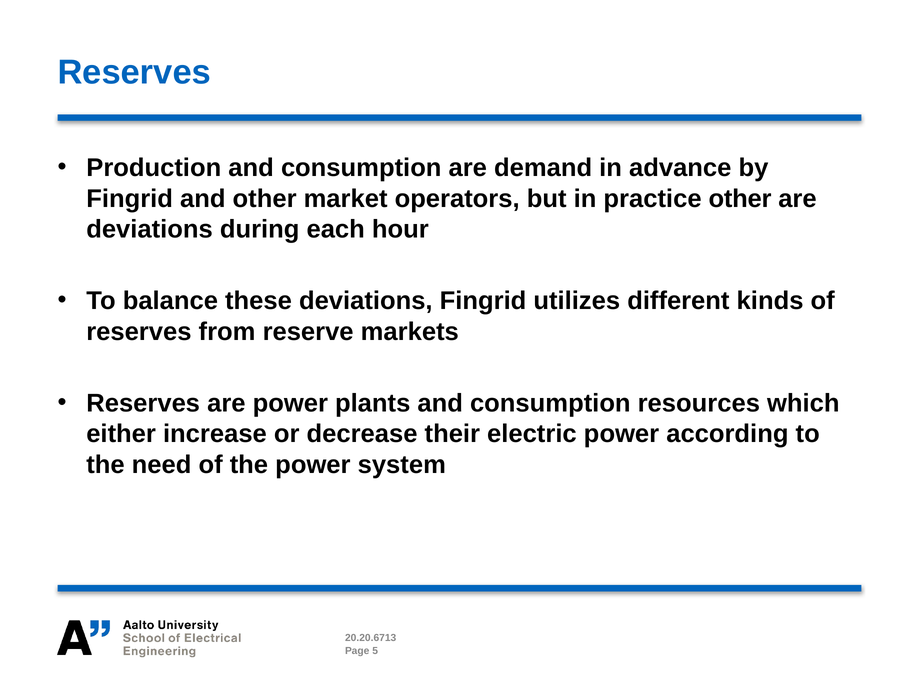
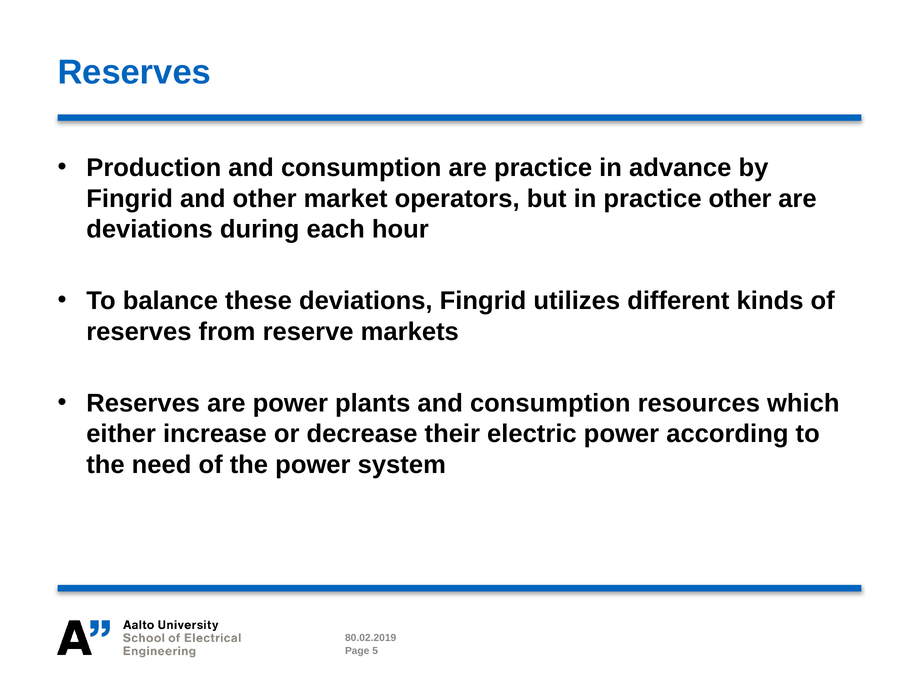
are demand: demand -> practice
20.20.6713: 20.20.6713 -> 80.02.2019
